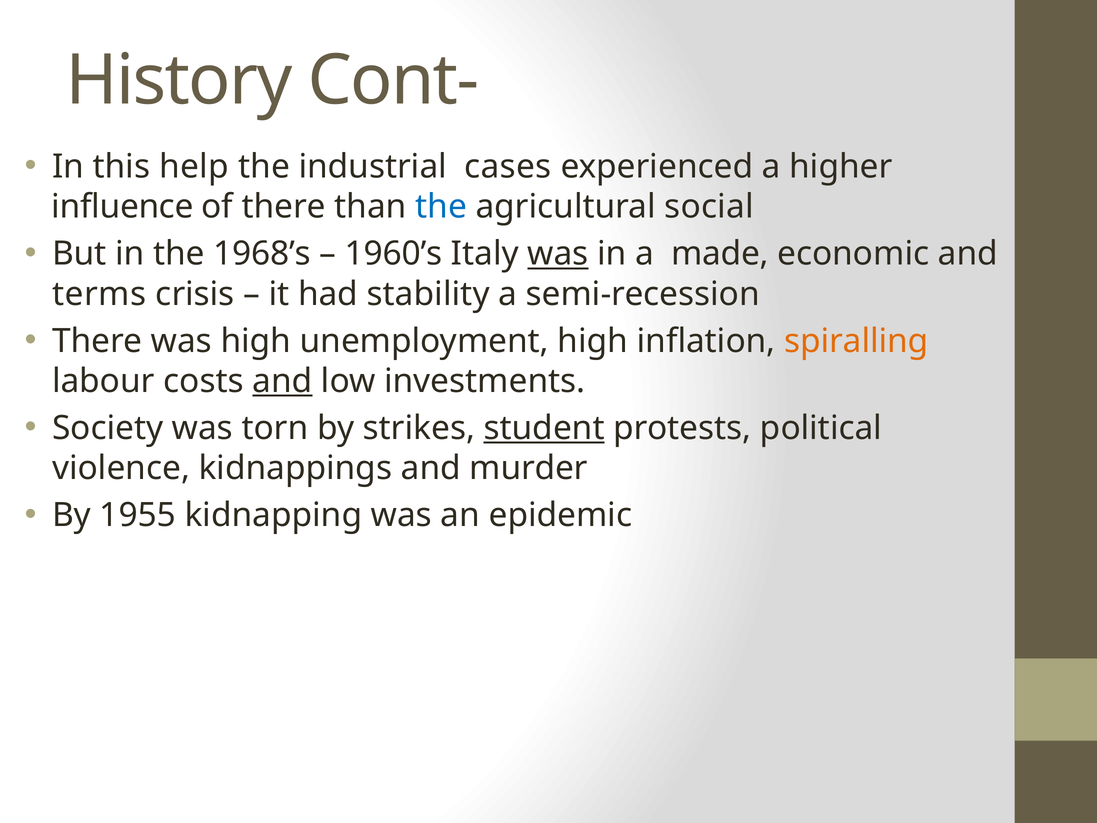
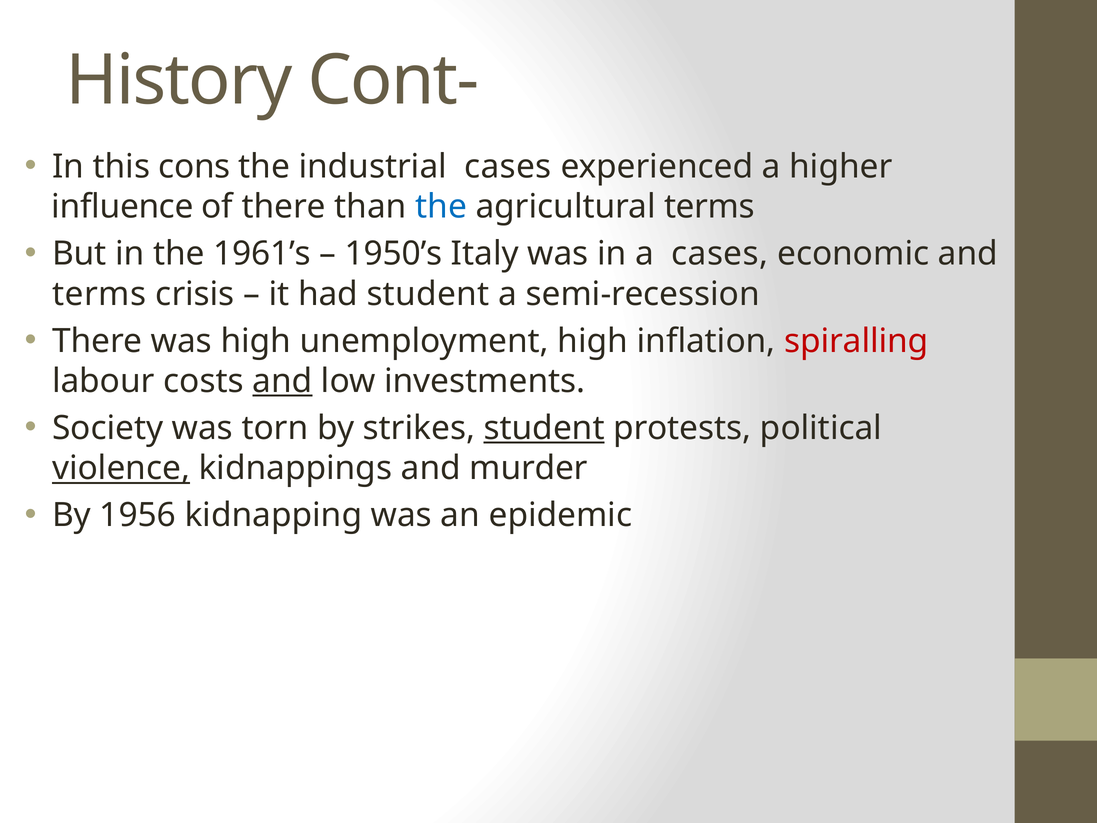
help: help -> cons
agricultural social: social -> terms
1968’s: 1968’s -> 1961’s
1960’s: 1960’s -> 1950’s
was at (558, 254) underline: present -> none
a made: made -> cases
had stability: stability -> student
spiralling colour: orange -> red
violence underline: none -> present
1955: 1955 -> 1956
